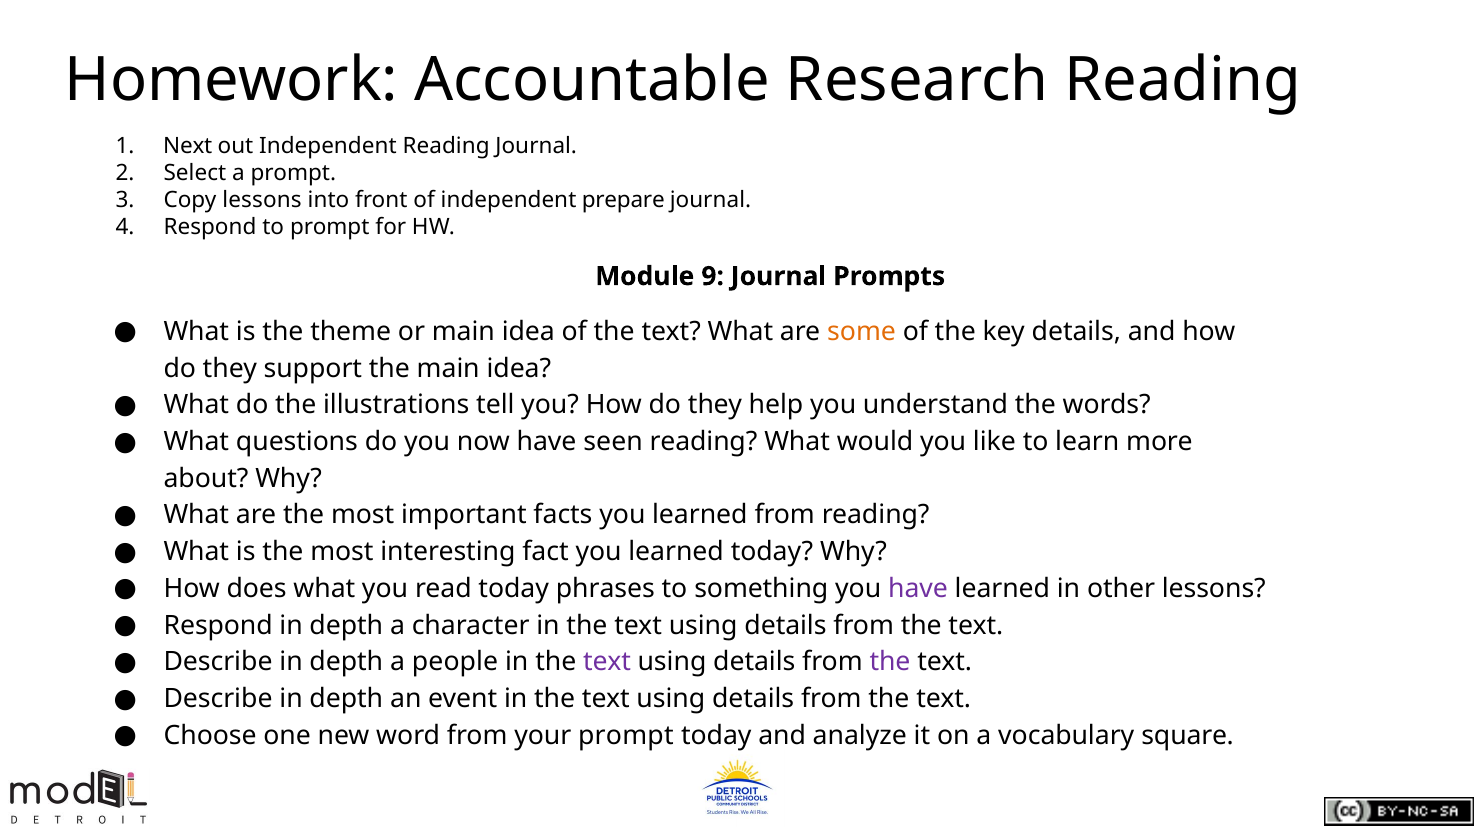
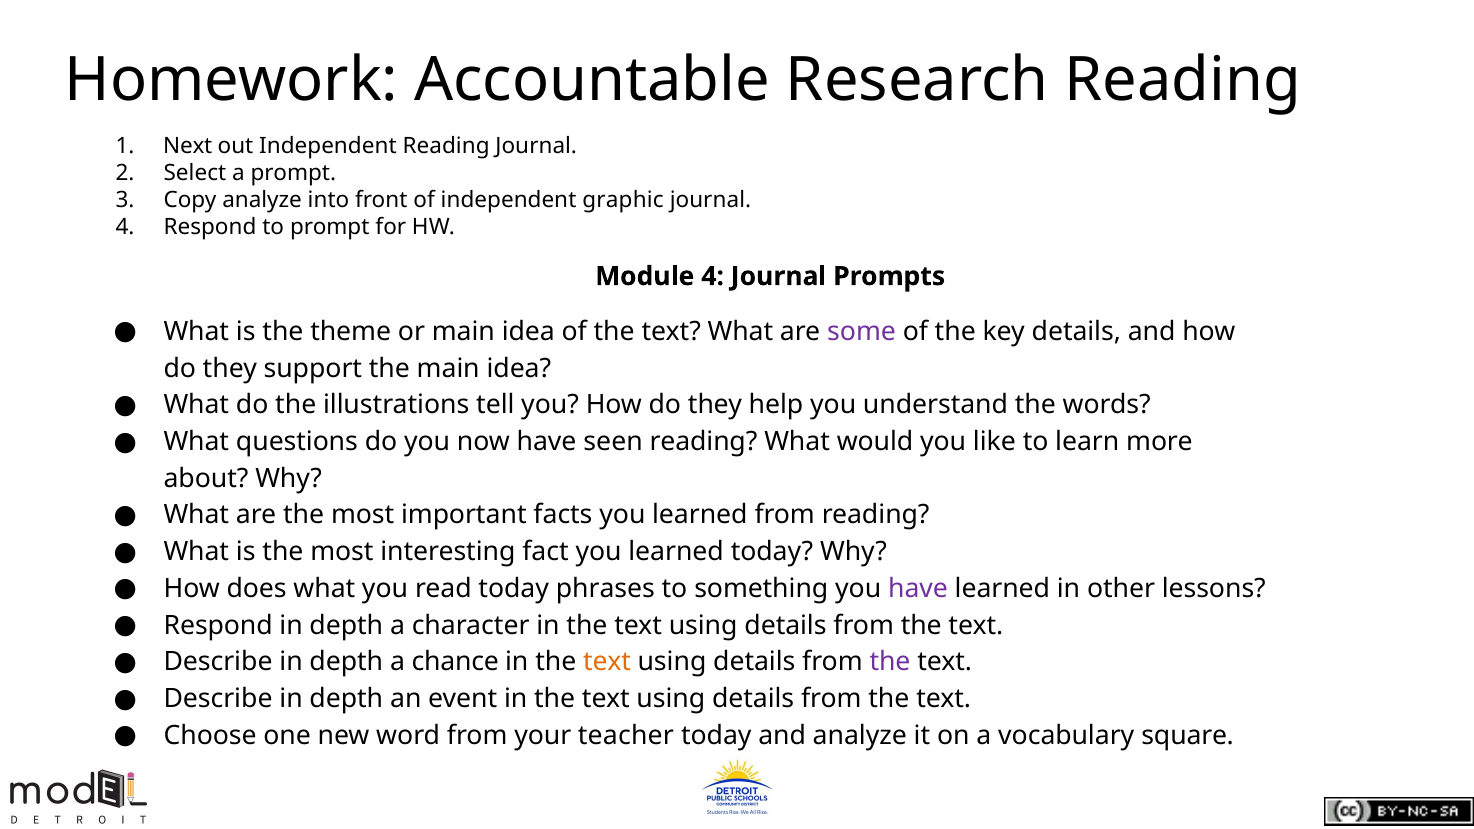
Copy lessons: lessons -> analyze
prepare: prepare -> graphic
Module 9: 9 -> 4
some colour: orange -> purple
people: people -> chance
text at (607, 662) colour: purple -> orange
your prompt: prompt -> teacher
